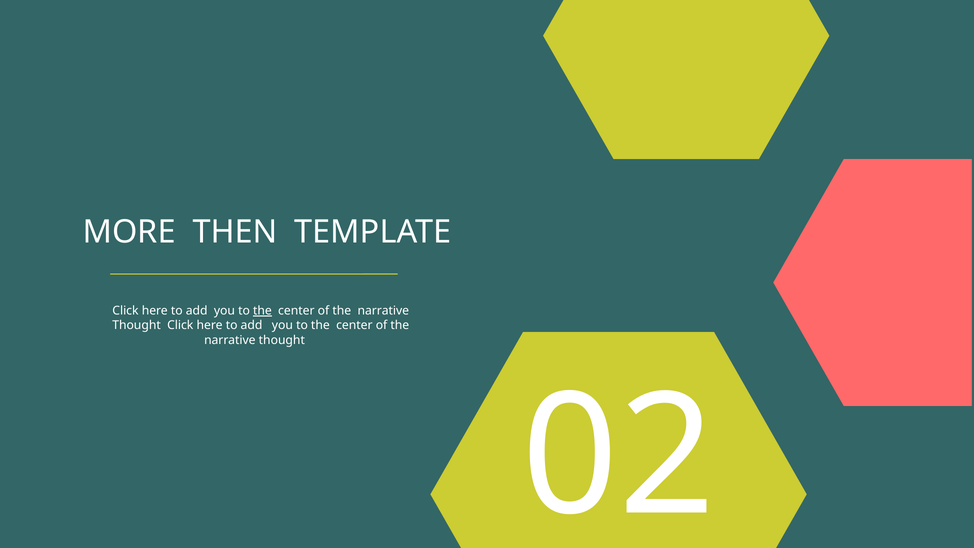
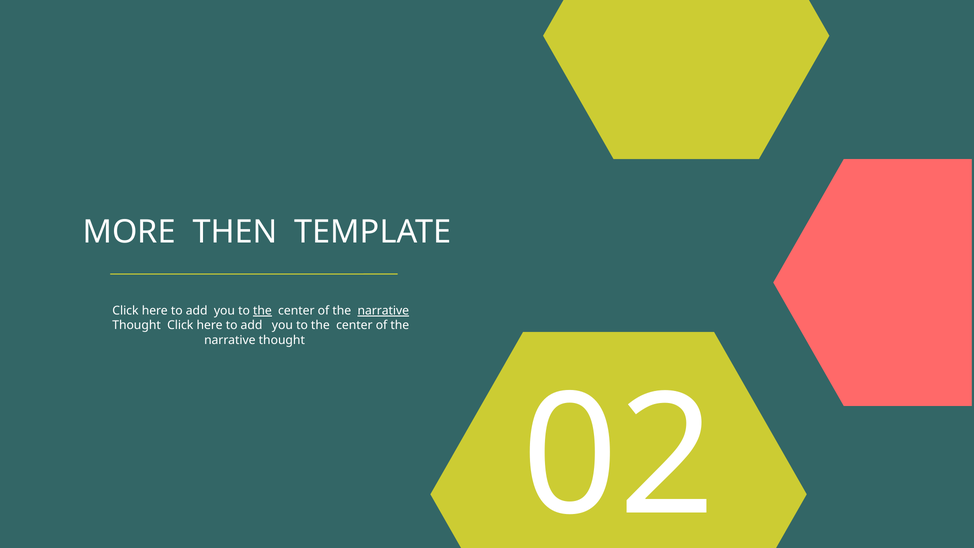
narrative at (383, 311) underline: none -> present
